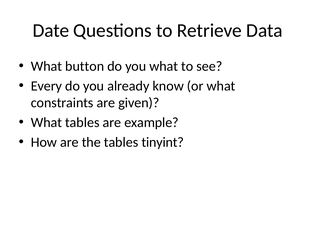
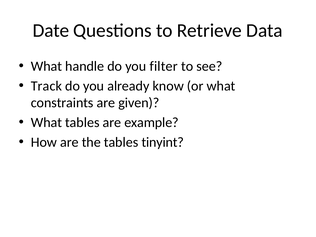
button: button -> handle
you what: what -> filter
Every: Every -> Track
